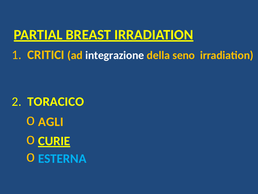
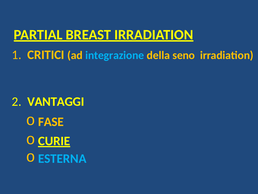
integrazione colour: white -> light blue
TORACICO: TORACICO -> VANTAGGI
AGLI: AGLI -> FASE
